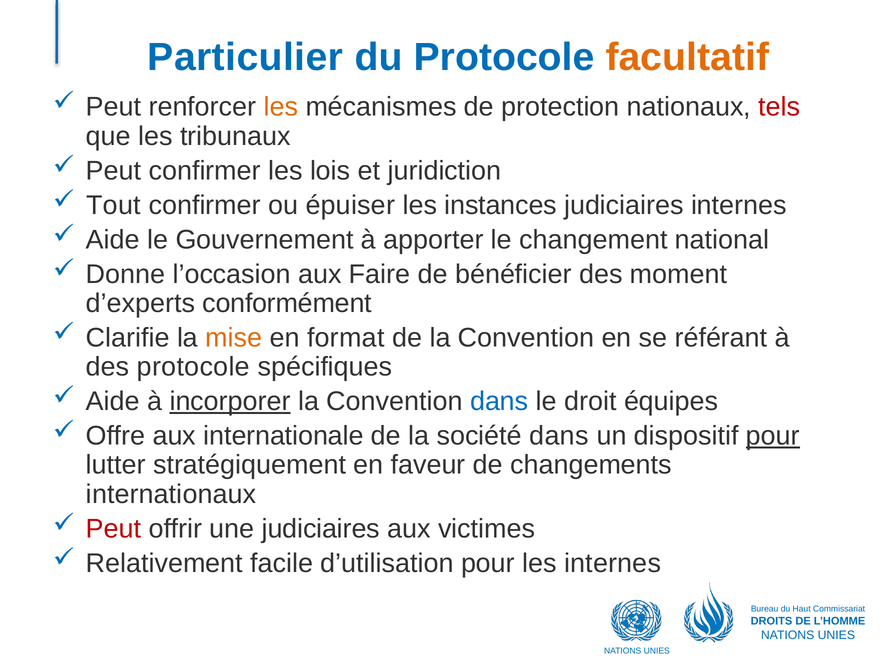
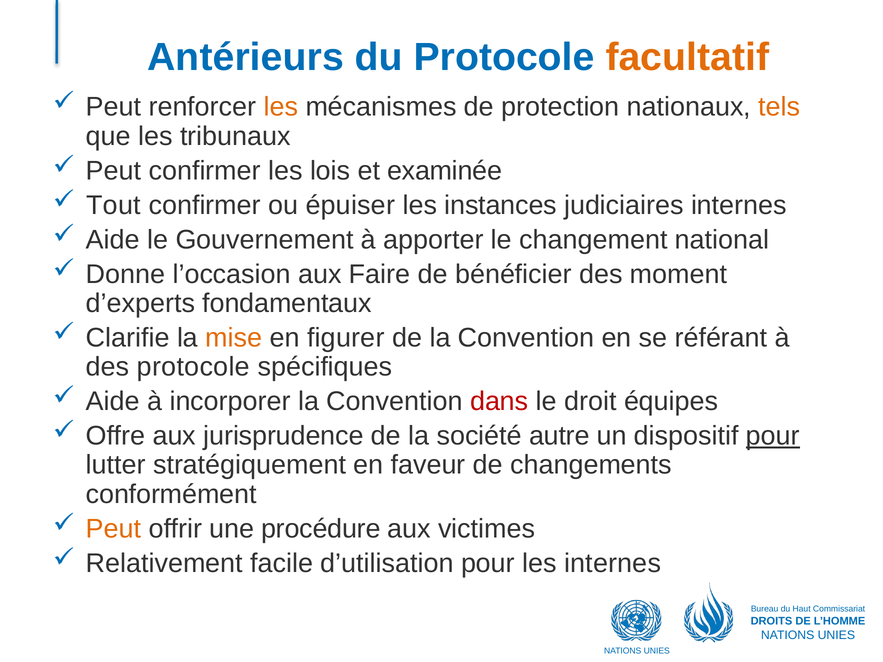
Particulier: Particulier -> Antérieurs
tels colour: red -> orange
juridiction: juridiction -> examinée
conformément: conformément -> fondamentaux
format: format -> figurer
incorporer underline: present -> none
dans at (499, 402) colour: blue -> red
internationale: internationale -> jurisprudence
société dans: dans -> autre
internationaux: internationaux -> conformément
Peut at (114, 529) colour: red -> orange
une judiciaires: judiciaires -> procédure
